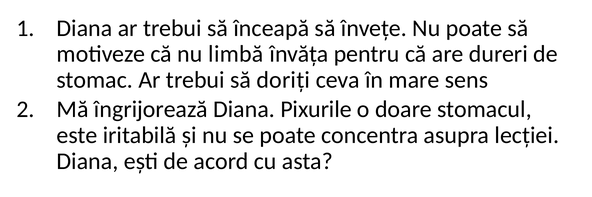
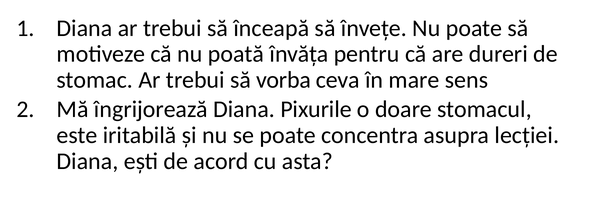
limbă: limbă -> poată
doriți: doriți -> vorba
